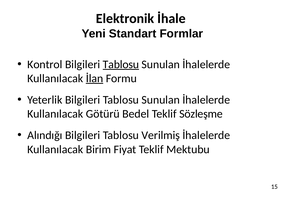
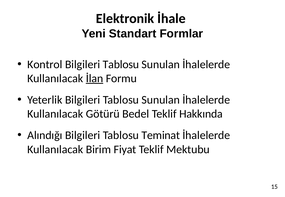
Tablosu at (121, 64) underline: present -> none
Sözleşme: Sözleşme -> Hakkında
Verilmiş: Verilmiş -> Teminat
